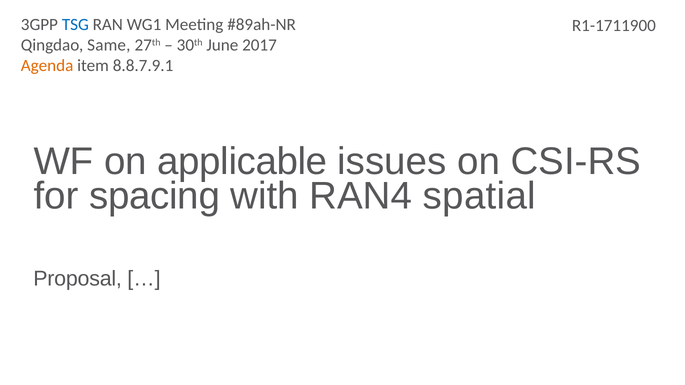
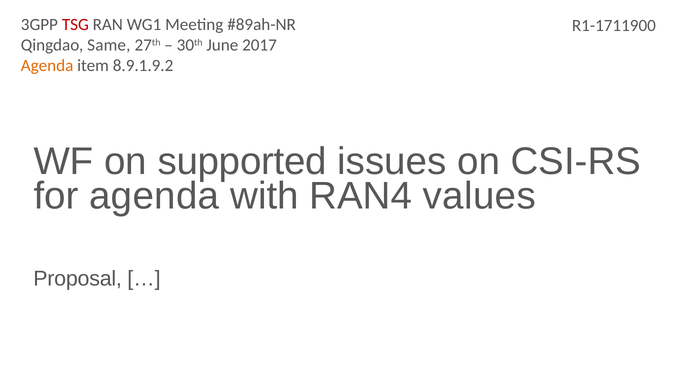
TSG colour: blue -> red
8.8.7.9.1: 8.8.7.9.1 -> 8.9.1.9.2
applicable: applicable -> supported
for spacing: spacing -> agenda
spatial: spatial -> values
